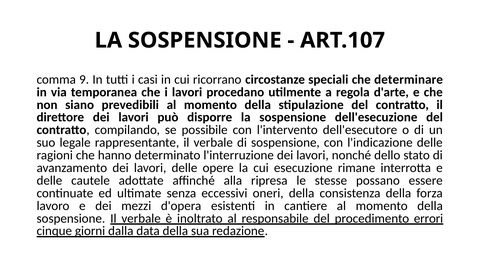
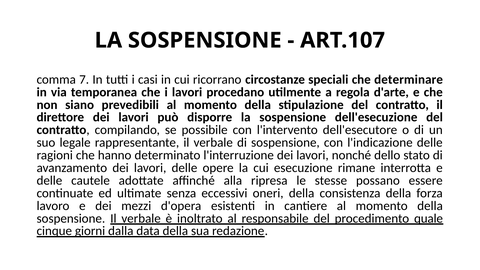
9: 9 -> 7
errori: errori -> quale
